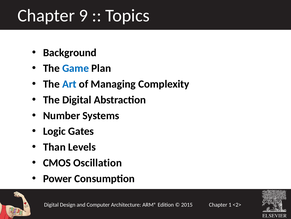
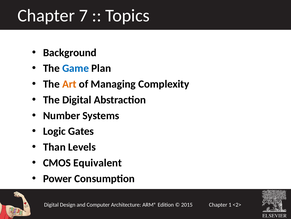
9: 9 -> 7
Art colour: blue -> orange
Oscillation: Oscillation -> Equivalent
